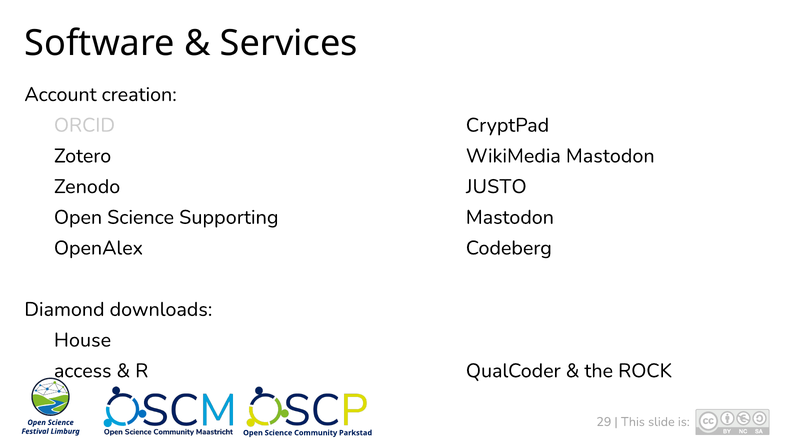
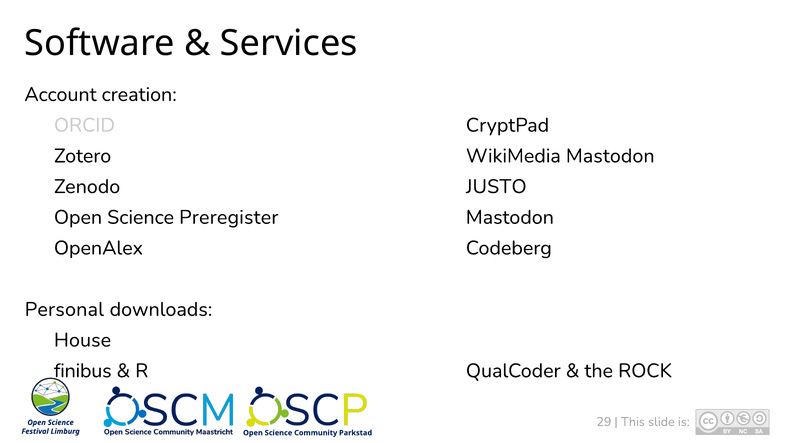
Supporting: Supporting -> Preregister
Diamond: Diamond -> Personal
access: access -> finibus
